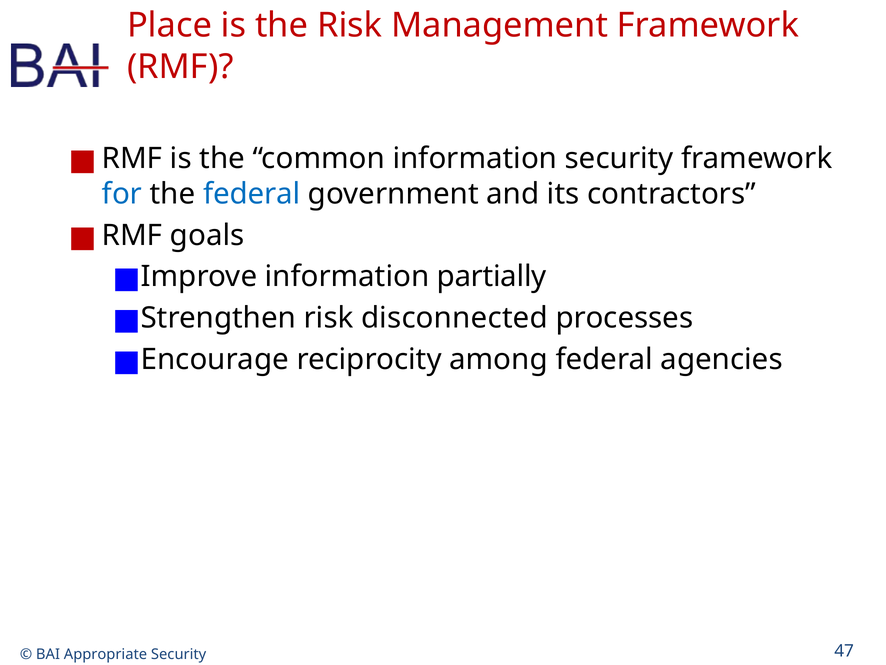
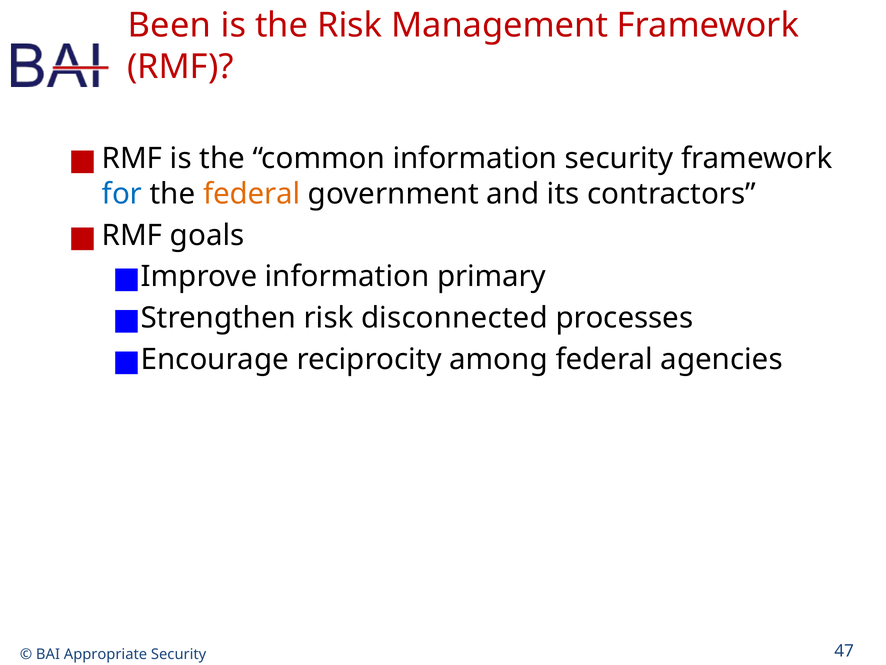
Place: Place -> Been
federal at (252, 194) colour: blue -> orange
partially: partially -> primary
